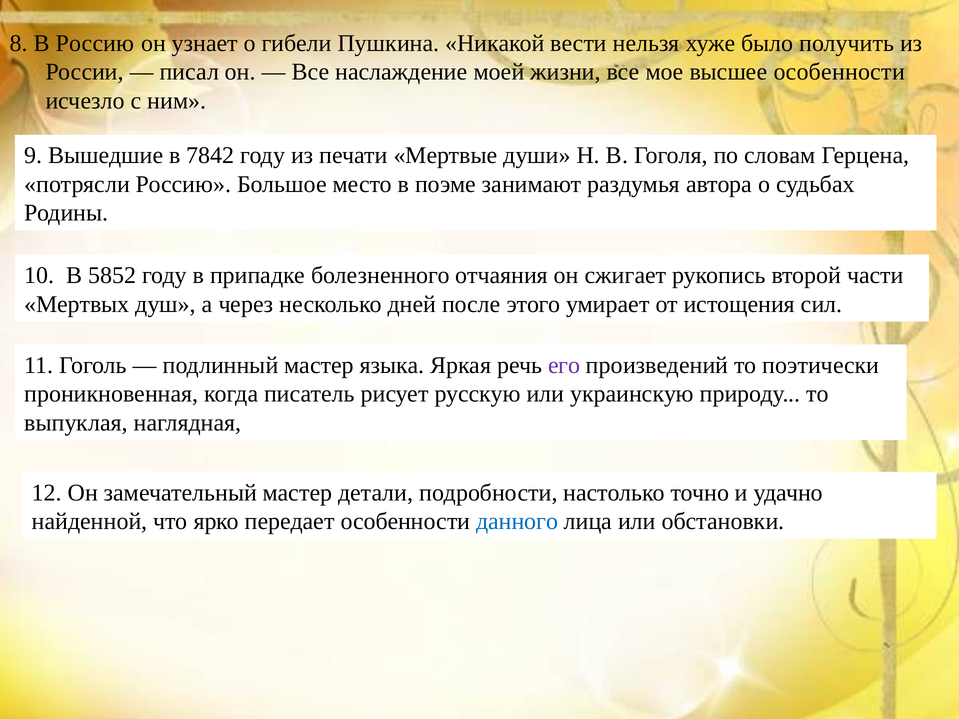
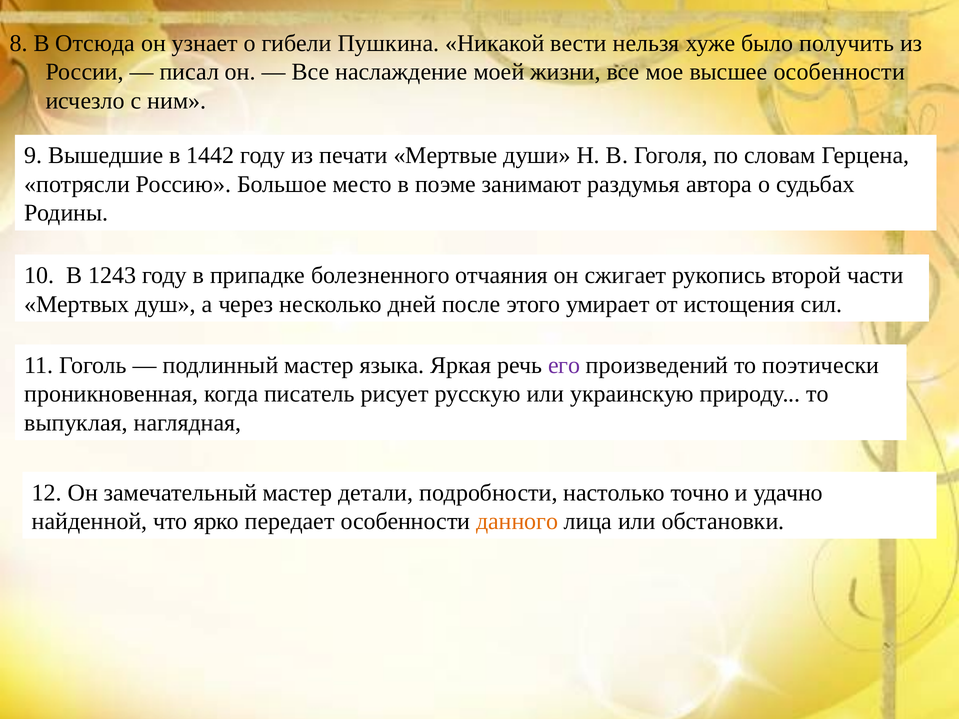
В Россию: Россию -> Отсюда
7842: 7842 -> 1442
5852: 5852 -> 1243
данного colour: blue -> orange
